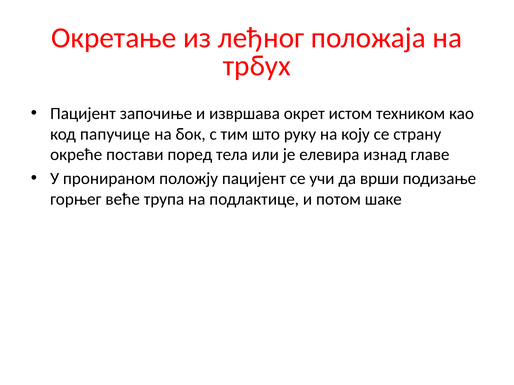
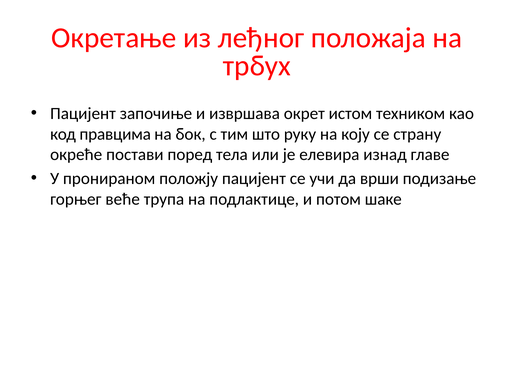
папучице: папучице -> правцима
